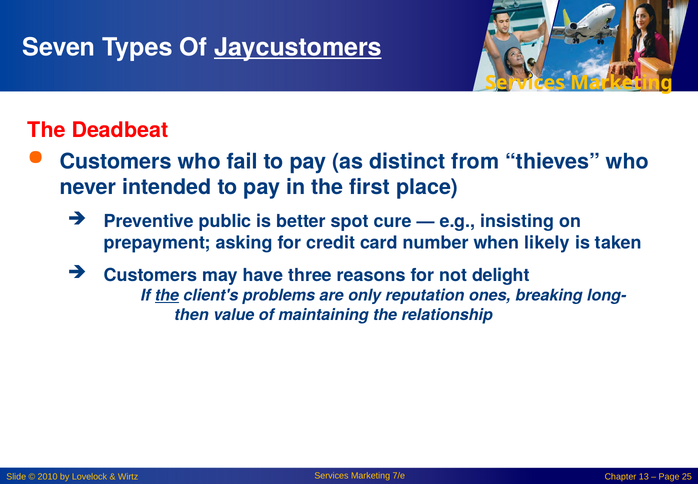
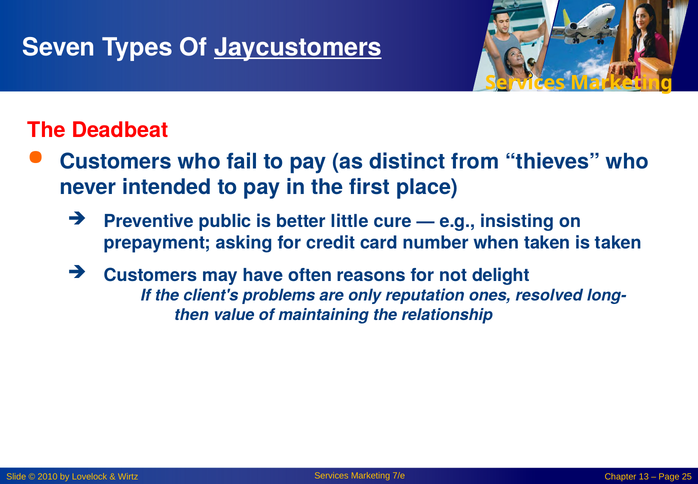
spot: spot -> little
when likely: likely -> taken
three: three -> often
the at (167, 295) underline: present -> none
breaking: breaking -> resolved
